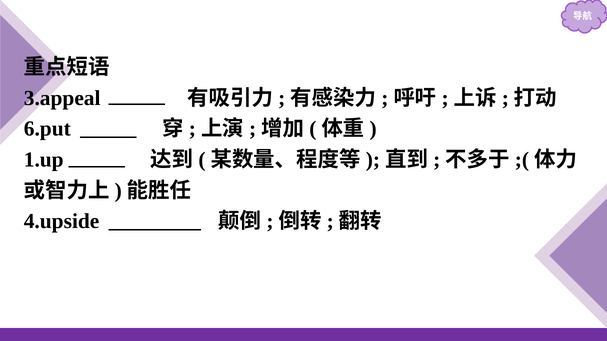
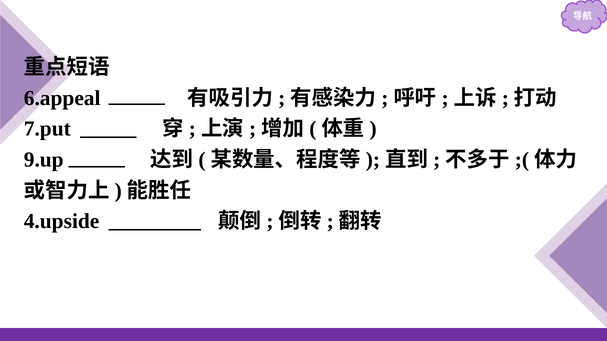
3.appeal: 3.appeal -> 6.appeal
6.put: 6.put -> 7.put
1.up: 1.up -> 9.up
